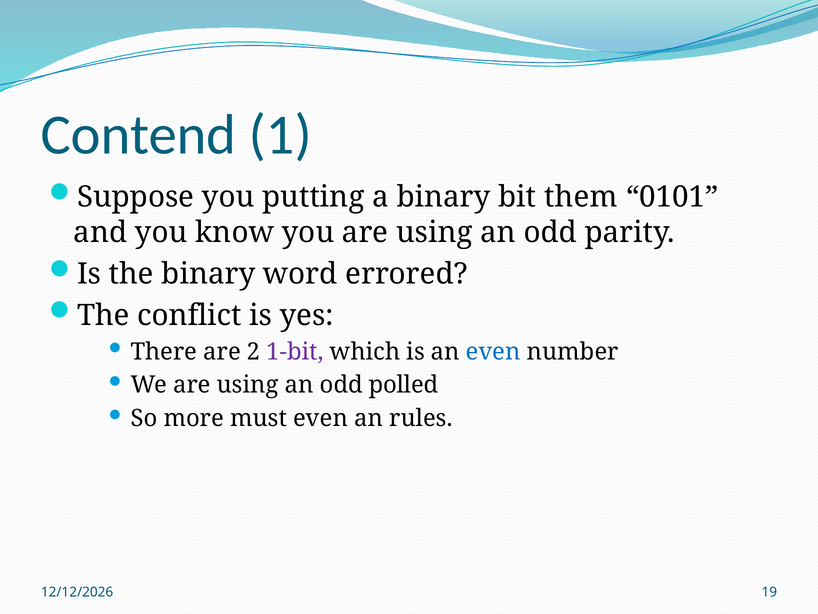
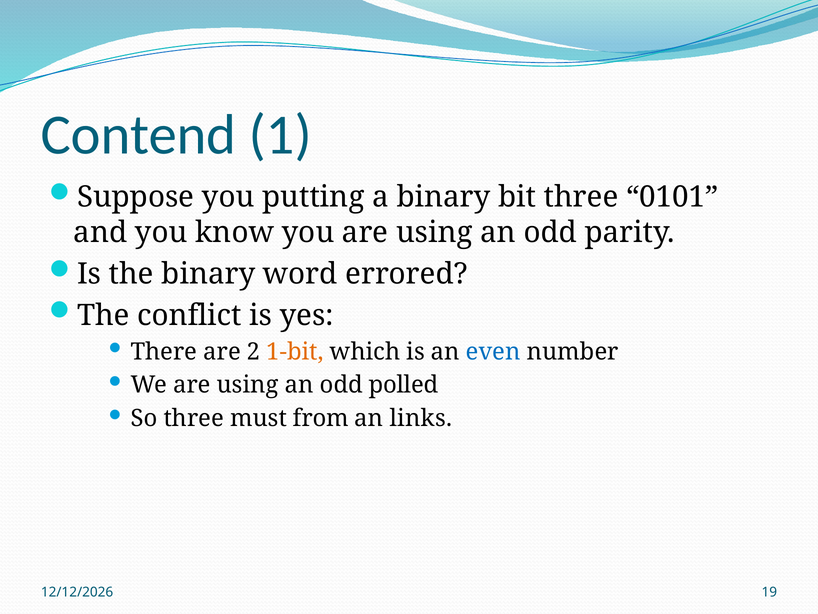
bit them: them -> three
1-bit colour: purple -> orange
So more: more -> three
must even: even -> from
rules: rules -> links
